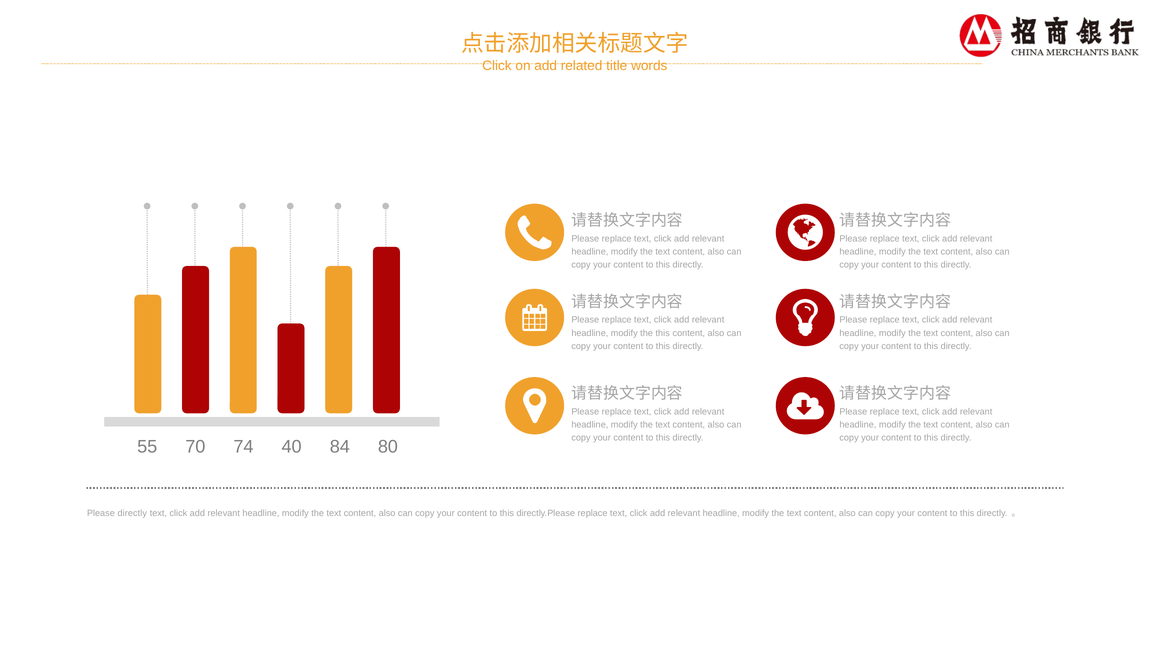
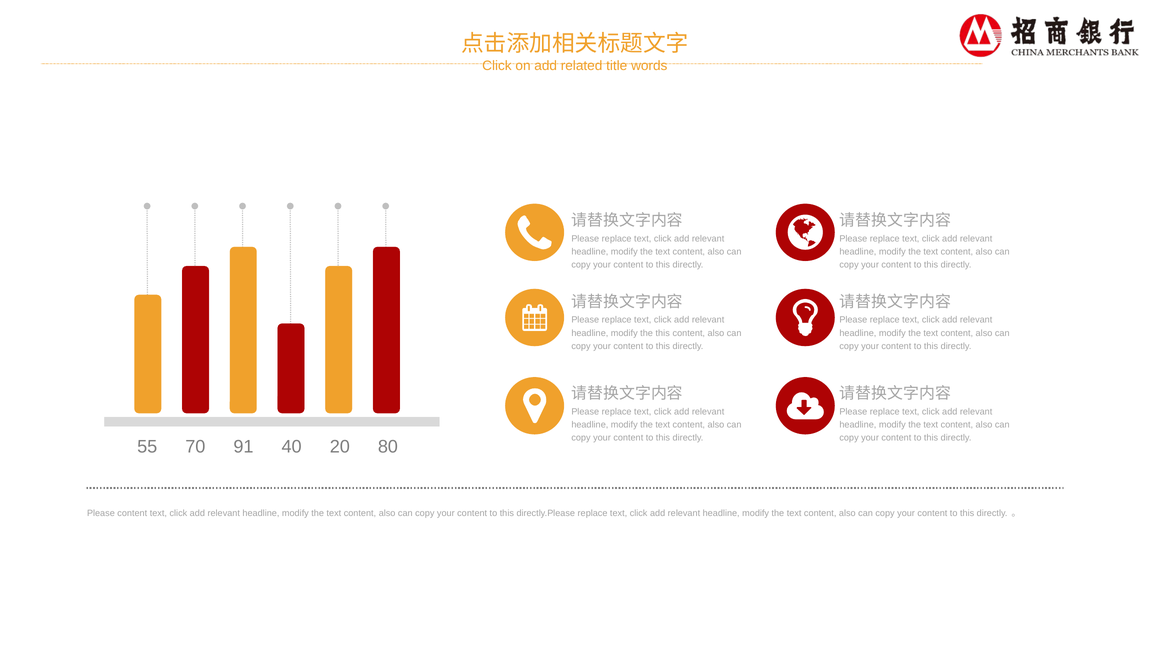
74: 74 -> 91
84: 84 -> 20
Please directly: directly -> content
